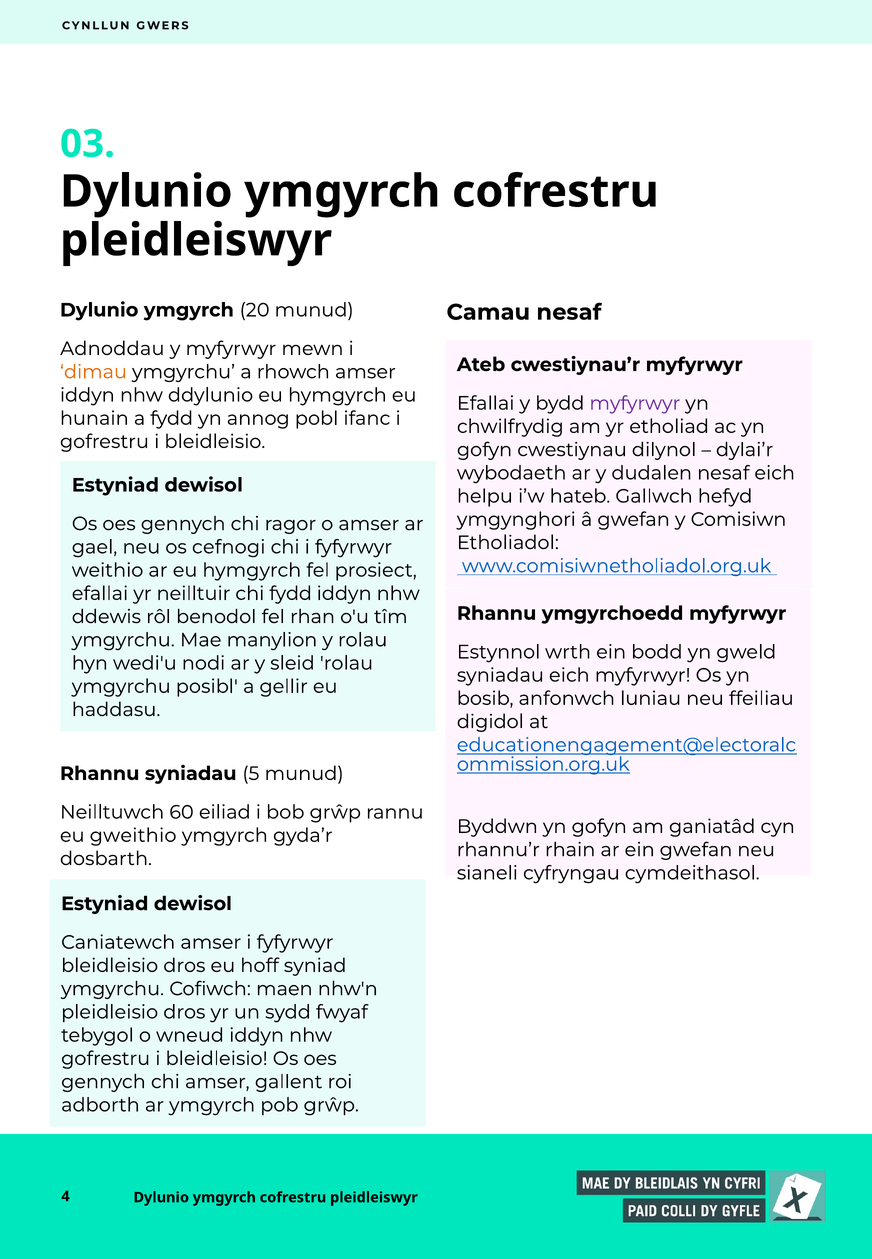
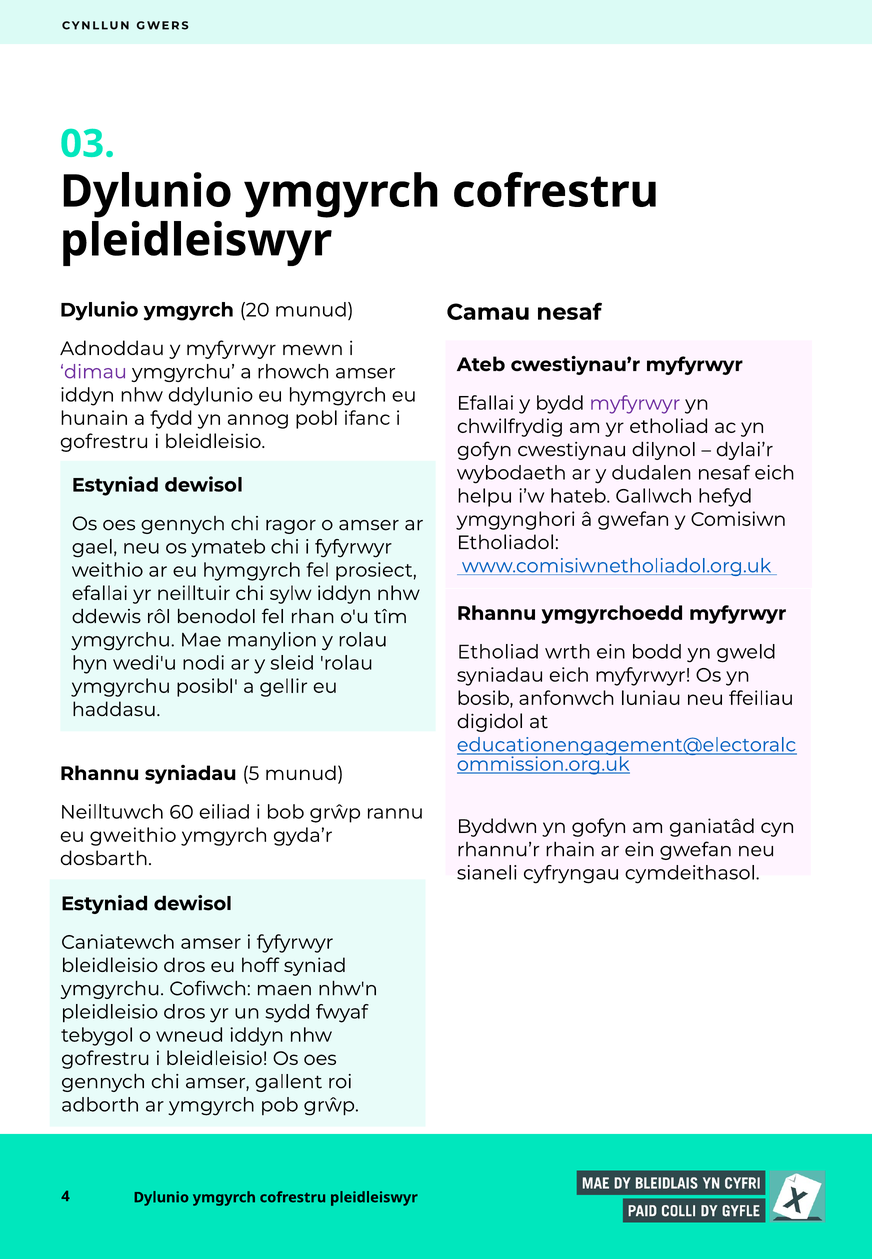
dimau colour: orange -> purple
cefnogi: cefnogi -> ymateb
chi fydd: fydd -> sylw
Estynnol at (499, 652): Estynnol -> Etholiad
